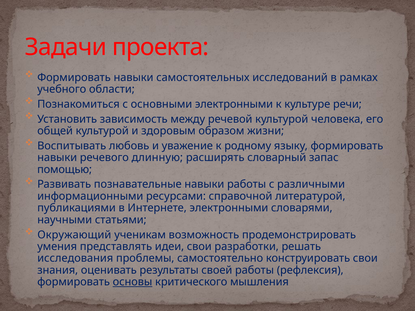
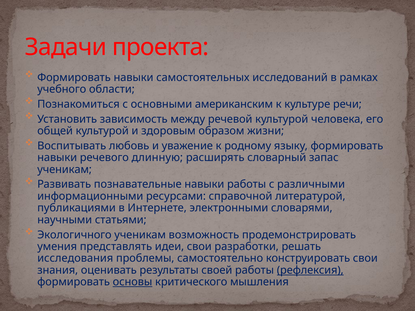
основными электронными: электронными -> американским
помощью at (65, 170): помощью -> ученикам
Окружающий: Окружающий -> Экологичного
рефлексия underline: none -> present
